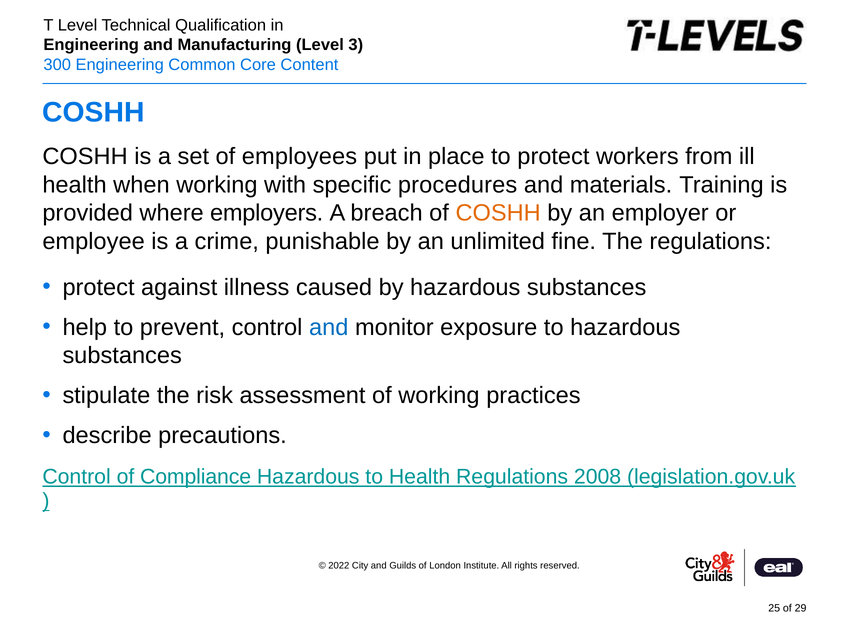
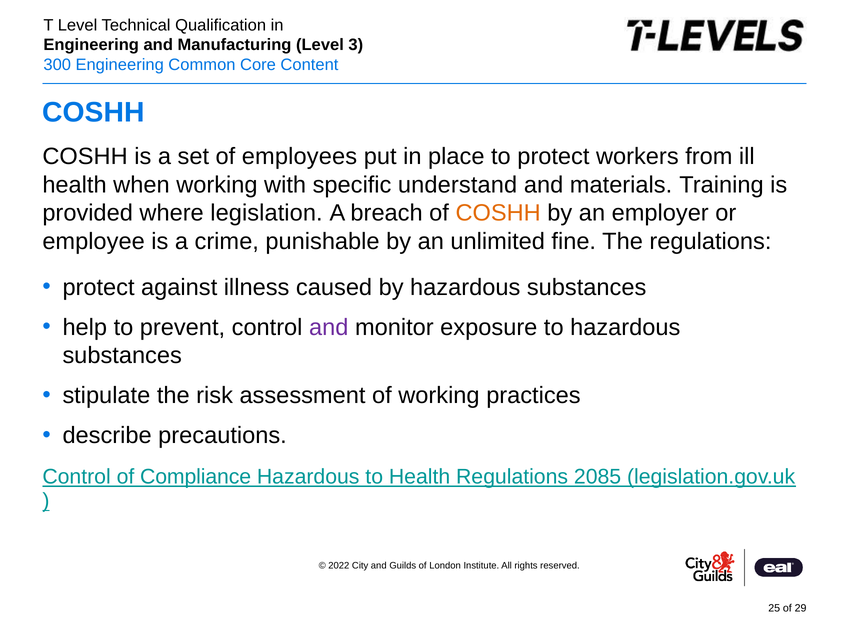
procedures: procedures -> understand
employers: employers -> legislation
and at (329, 328) colour: blue -> purple
2008: 2008 -> 2085
